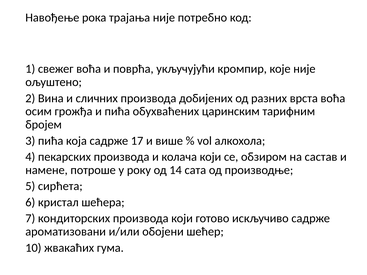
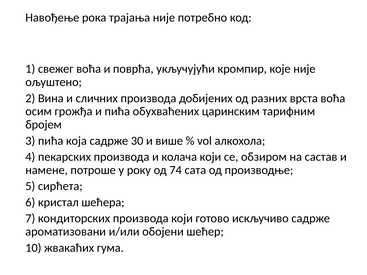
17: 17 -> 30
14: 14 -> 74
